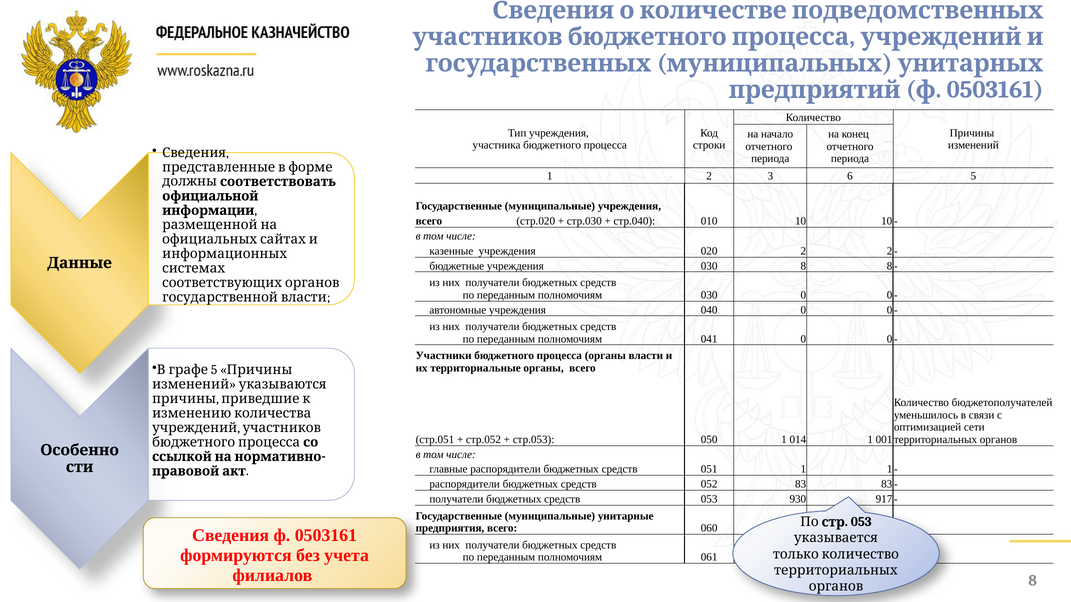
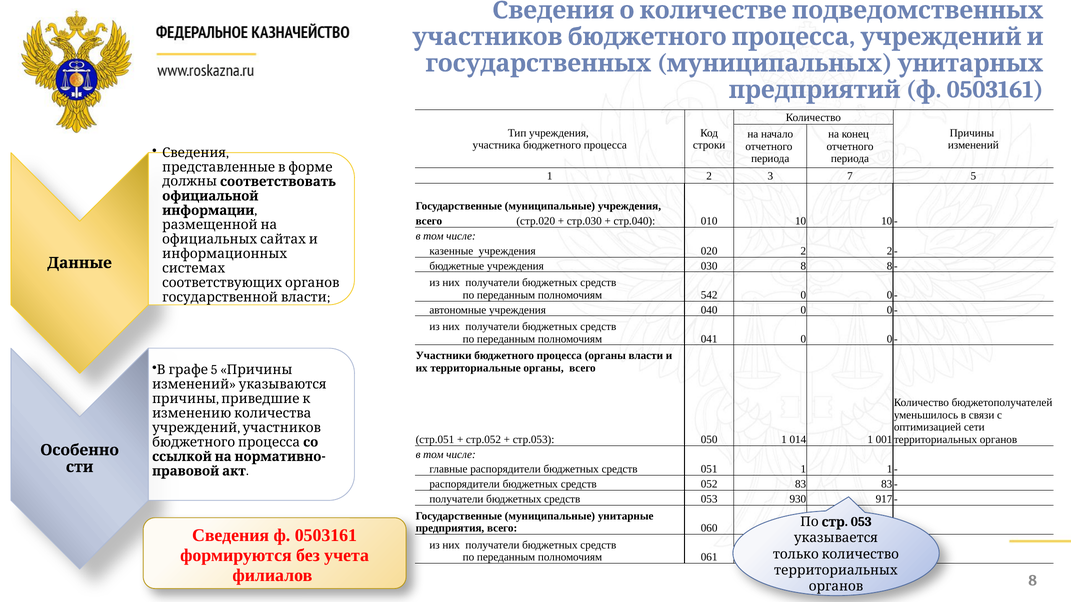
6: 6 -> 7
полномочиям 030: 030 -> 542
